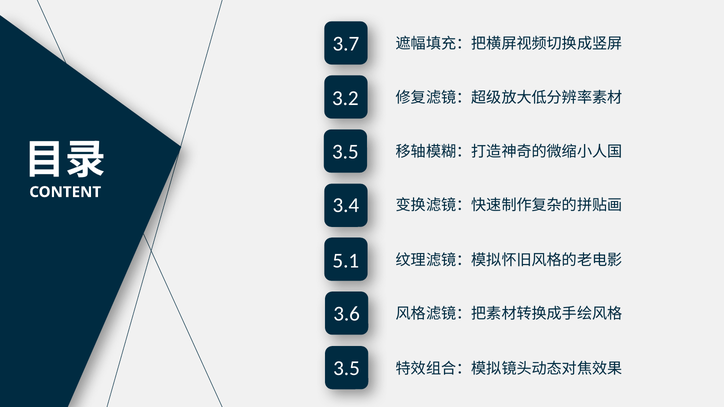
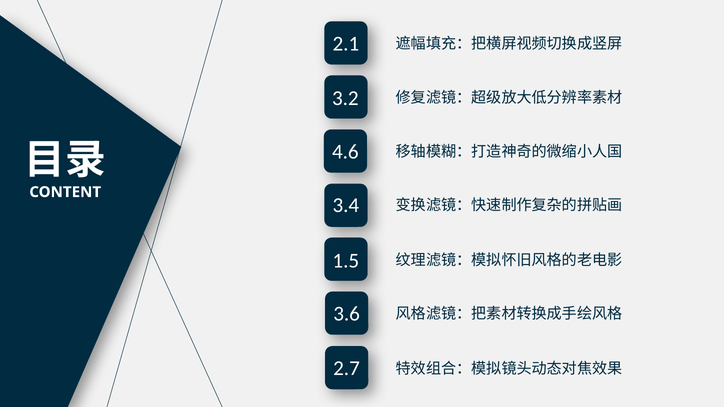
3.7: 3.7 -> 2.1
3.5 at (345, 152): 3.5 -> 4.6
5.1: 5.1 -> 1.5
3.5 at (346, 368): 3.5 -> 2.7
